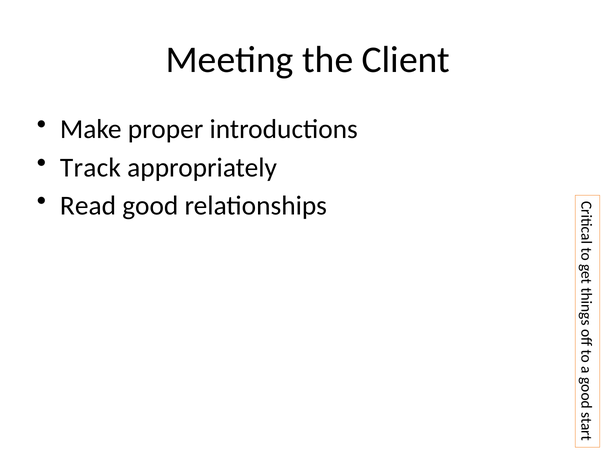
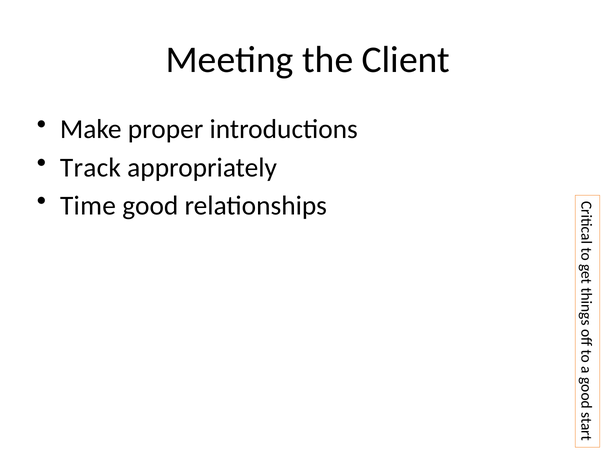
Read: Read -> Time
